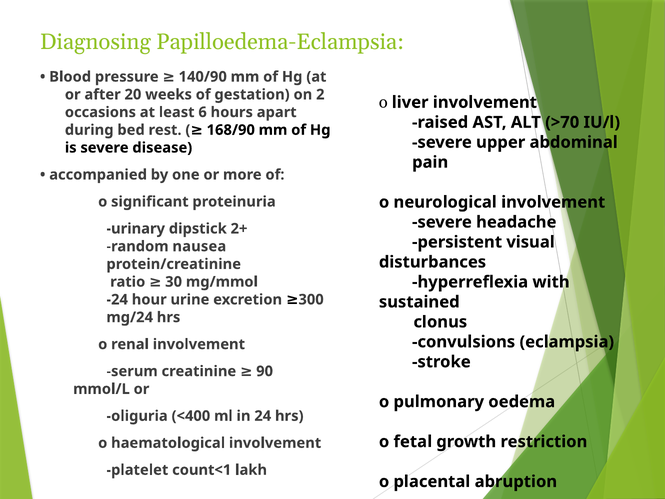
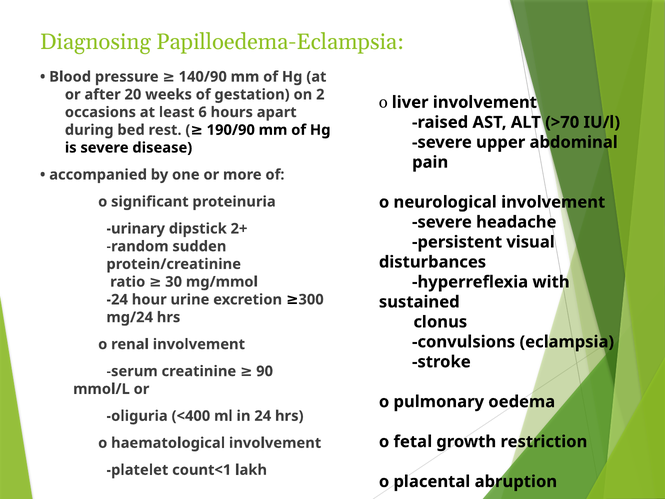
168/90: 168/90 -> 190/90
nausea: nausea -> sudden
